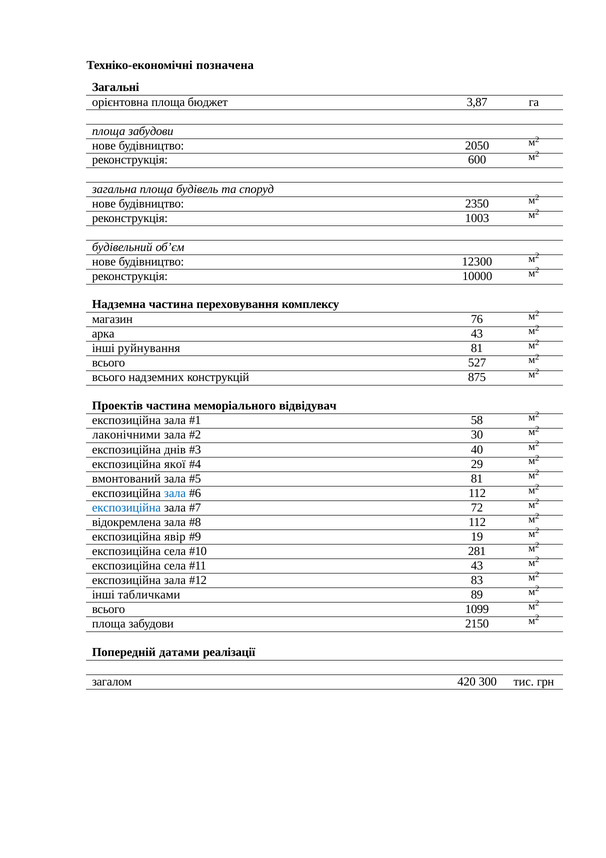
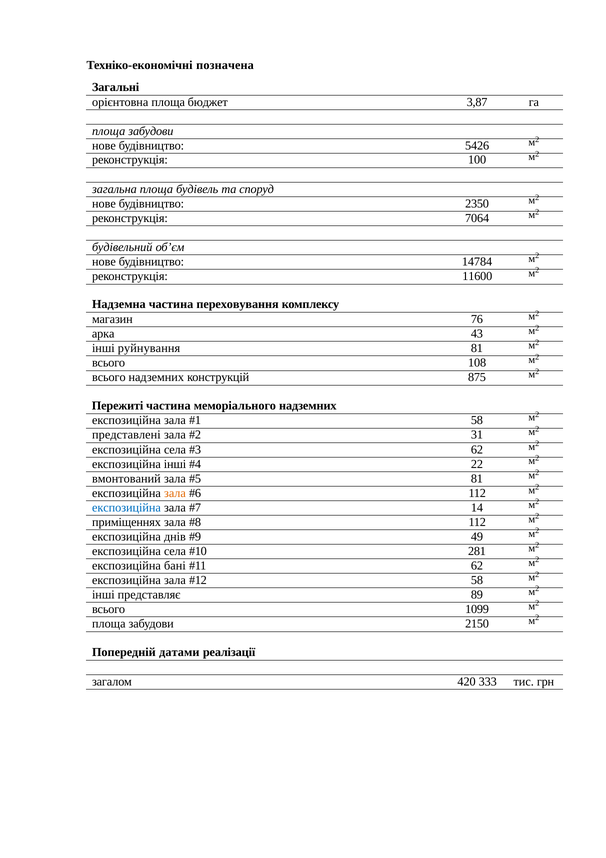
2050: 2050 -> 5426
600: 600 -> 100
1003: 1003 -> 7064
12300: 12300 -> 14784
10000: 10000 -> 11600
527: 527 -> 108
Проектів: Проектів -> Пережиті
меморіального відвідувач: відвідувач -> надземних
лаконічними: лаконічними -> представлені
30: 30 -> 31
днів at (175, 449): днів -> села
40 at (477, 449): 40 -> 62
експозиційна якої: якої -> інші
29: 29 -> 22
зала at (175, 493) colour: blue -> orange
72: 72 -> 14
відокремлена: відокремлена -> приміщеннях
явір: явір -> днів
19: 19 -> 49
села at (175, 565): села -> бані
43 at (477, 565): 43 -> 62
83 at (477, 580): 83 -> 58
табличками: табличками -> представляє
300: 300 -> 333
